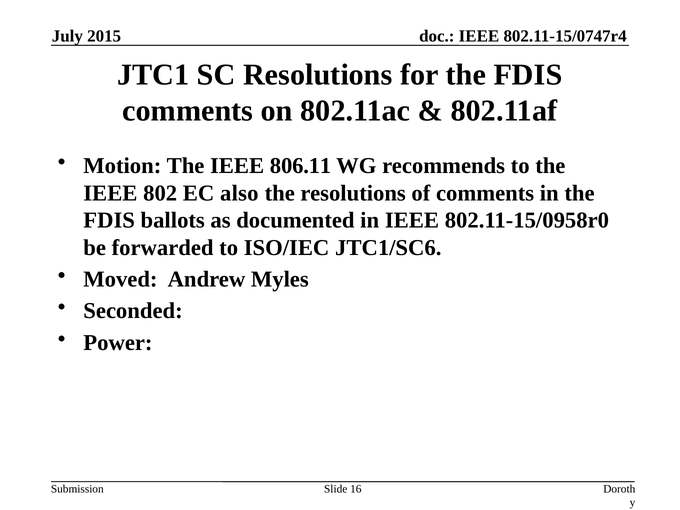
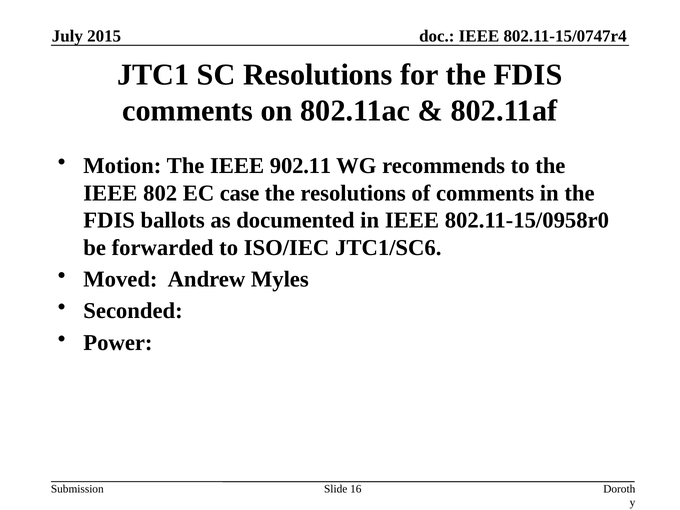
806.11: 806.11 -> 902.11
also: also -> case
